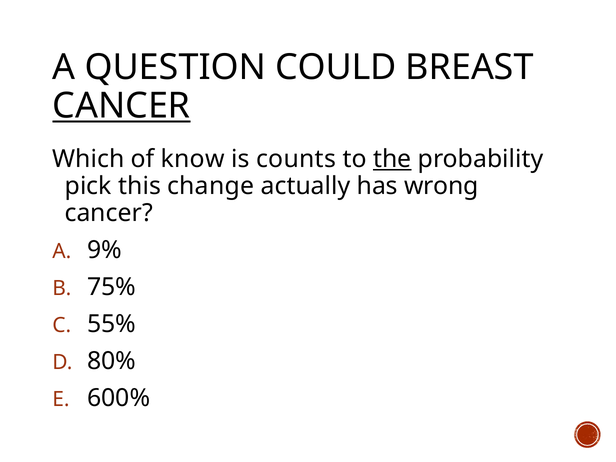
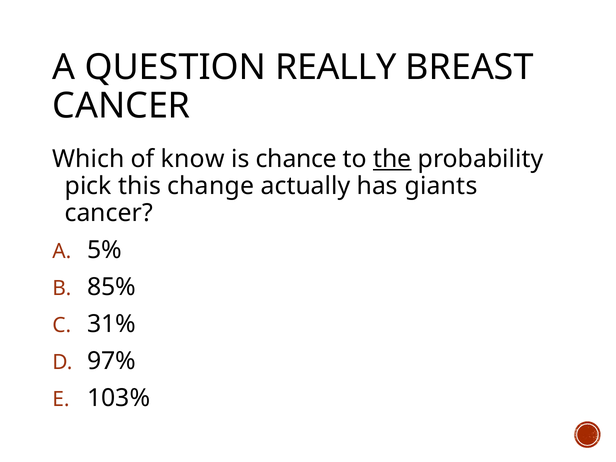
COULD: COULD -> REALLY
CANCER at (121, 106) underline: present -> none
counts: counts -> chance
wrong: wrong -> giants
9%: 9% -> 5%
75%: 75% -> 85%
55%: 55% -> 31%
80%: 80% -> 97%
600%: 600% -> 103%
